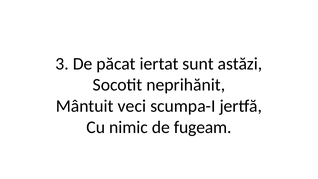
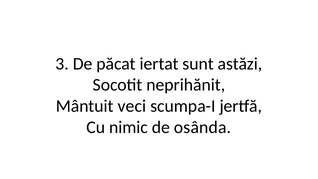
fugeam: fugeam -> osânda
